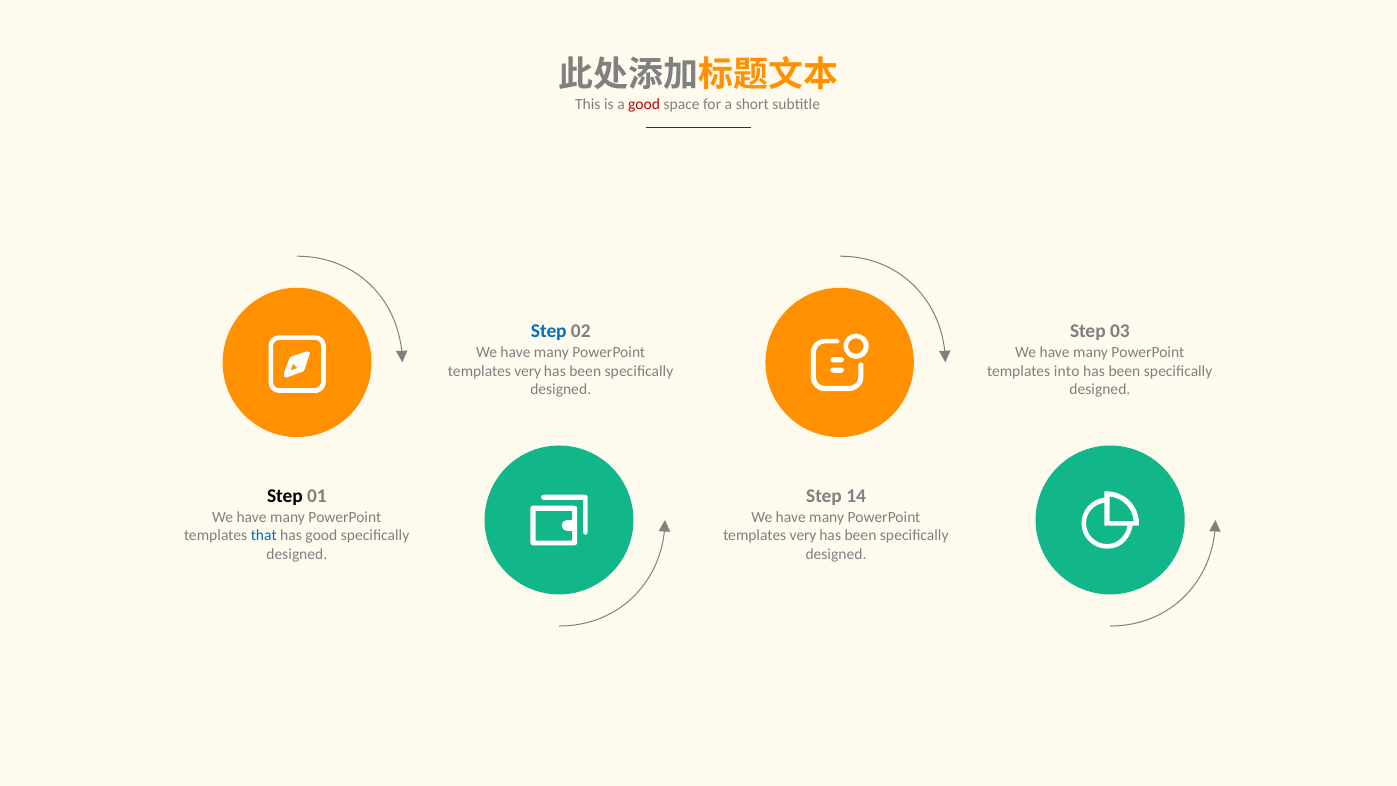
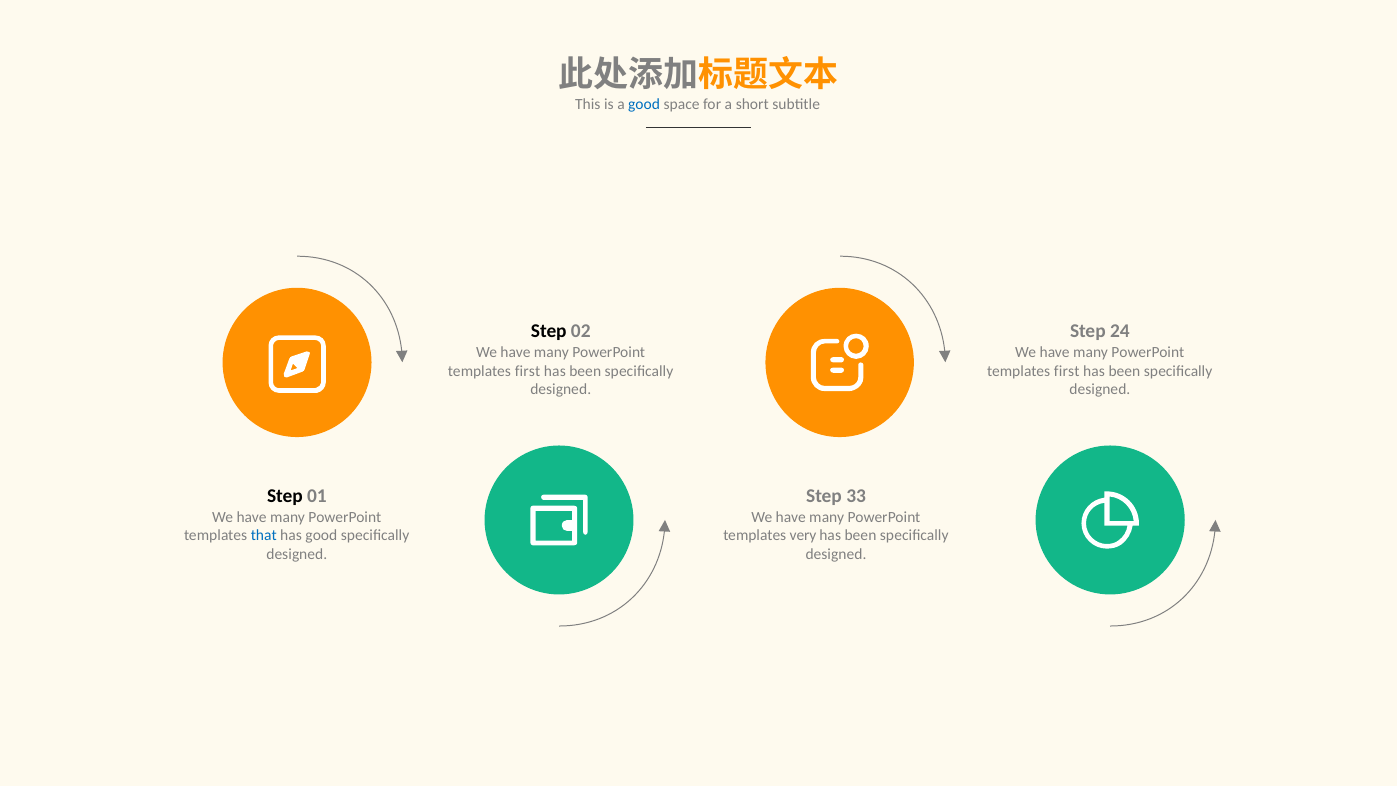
good at (644, 104) colour: red -> blue
Step at (549, 332) colour: blue -> black
03: 03 -> 24
very at (528, 371): very -> first
into at (1067, 371): into -> first
14: 14 -> 33
